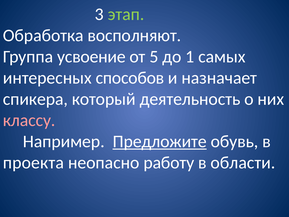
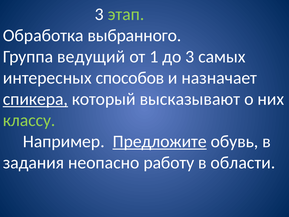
восполняют: восполняют -> выбранного
усвоение: усвоение -> ведущий
5: 5 -> 1
до 1: 1 -> 3
спикера underline: none -> present
деятельность: деятельность -> высказывают
классу colour: pink -> light green
проекта: проекта -> задания
